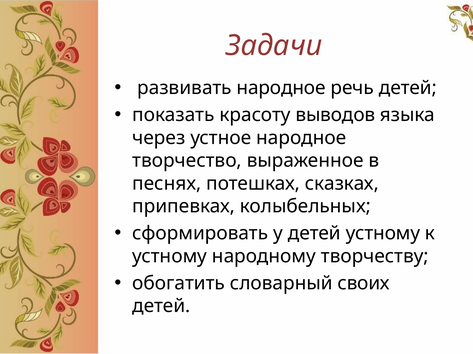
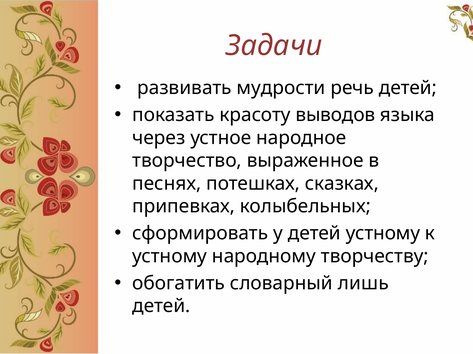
развивать народное: народное -> мудрости
своих: своих -> лишь
